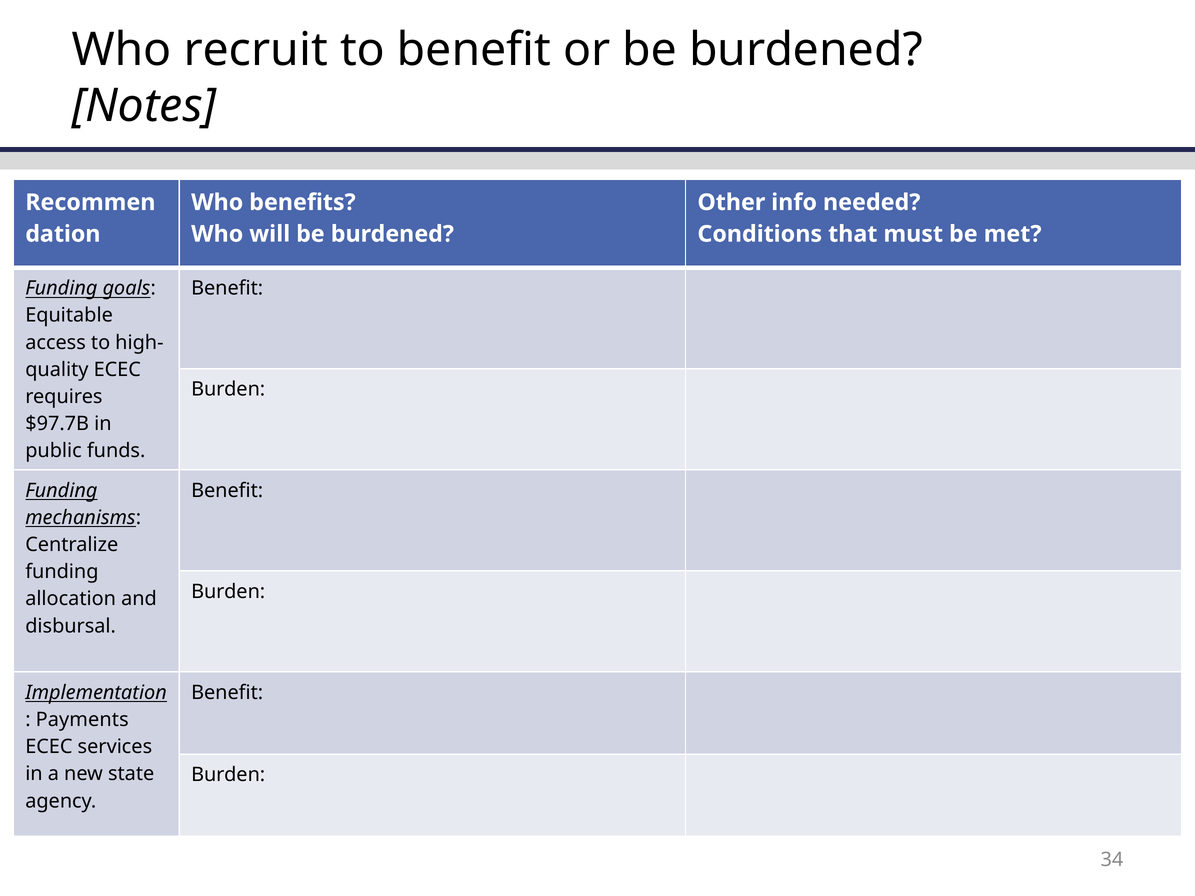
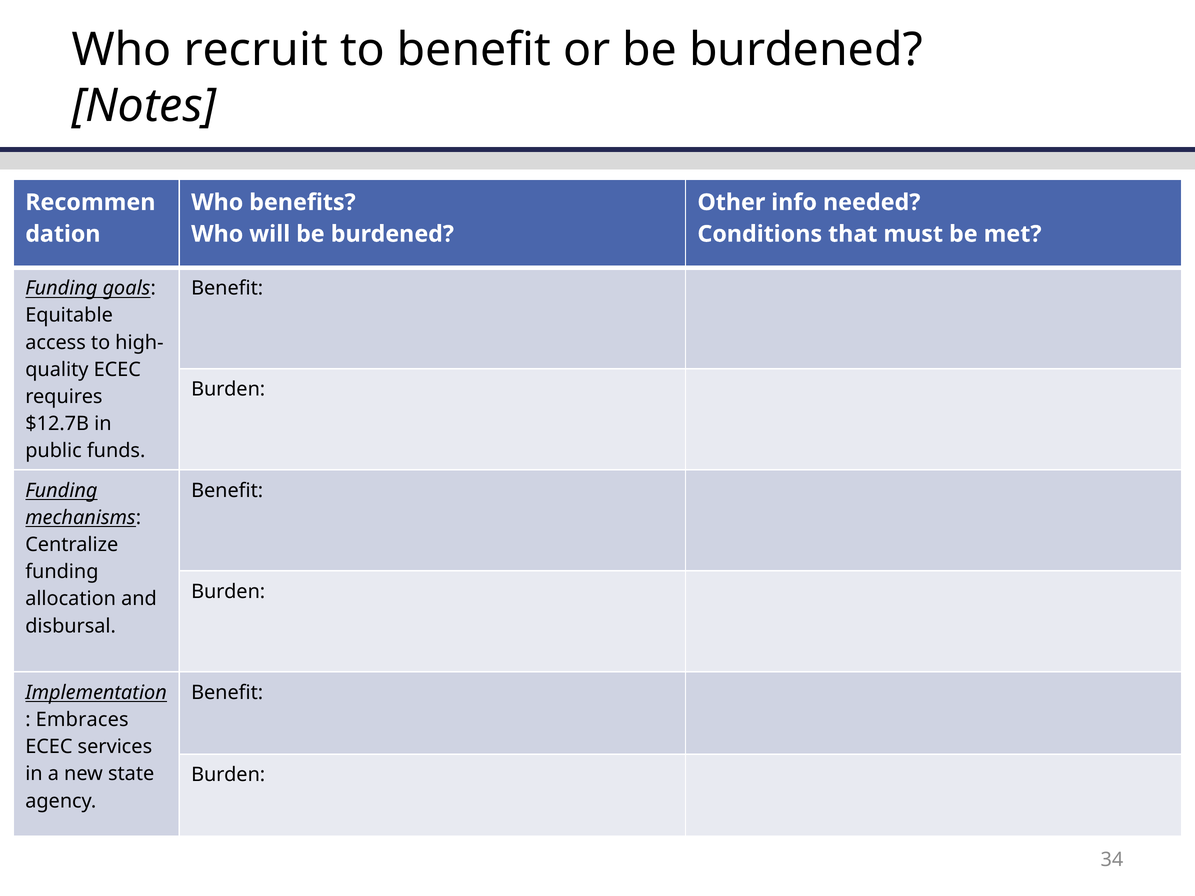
$97.7B: $97.7B -> $12.7B
Payments: Payments -> Embraces
